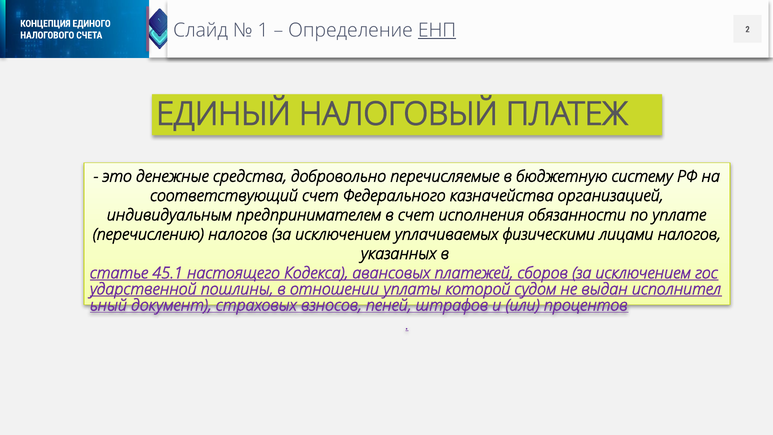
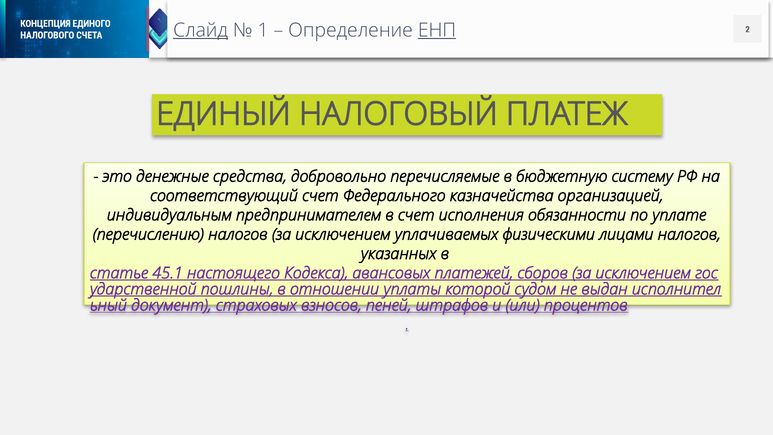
Слайд underline: none -> present
